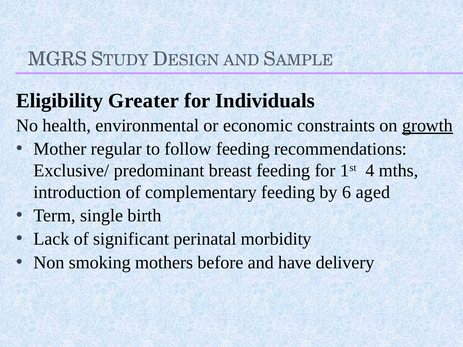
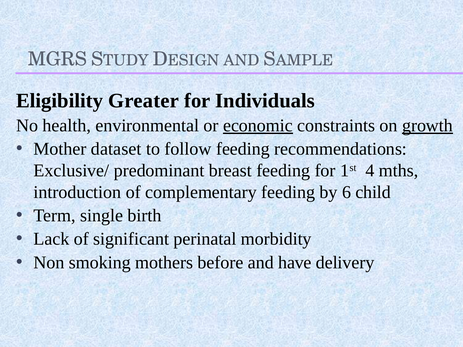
economic underline: none -> present
regular: regular -> dataset
aged: aged -> child
